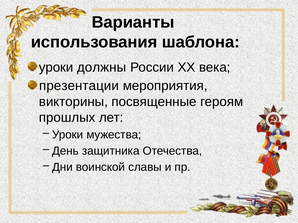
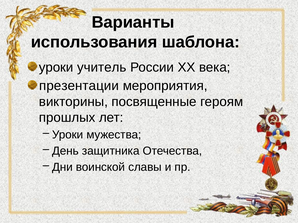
должны: должны -> учитель
